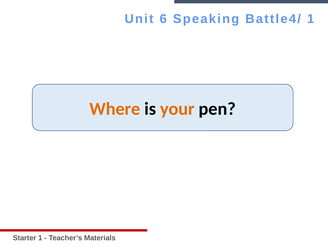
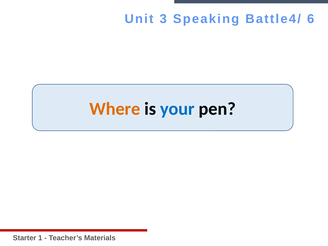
6: 6 -> 3
Battle4/ 1: 1 -> 6
your colour: orange -> blue
